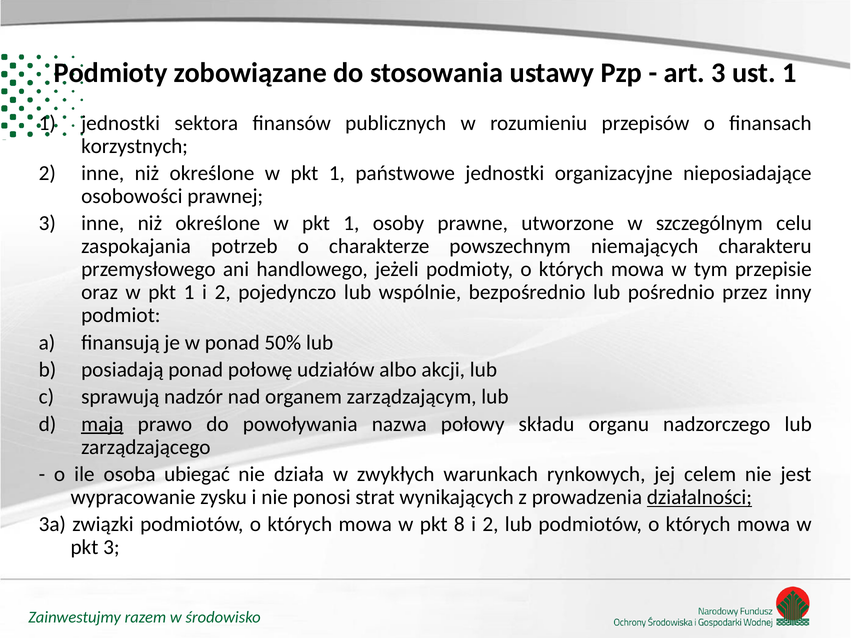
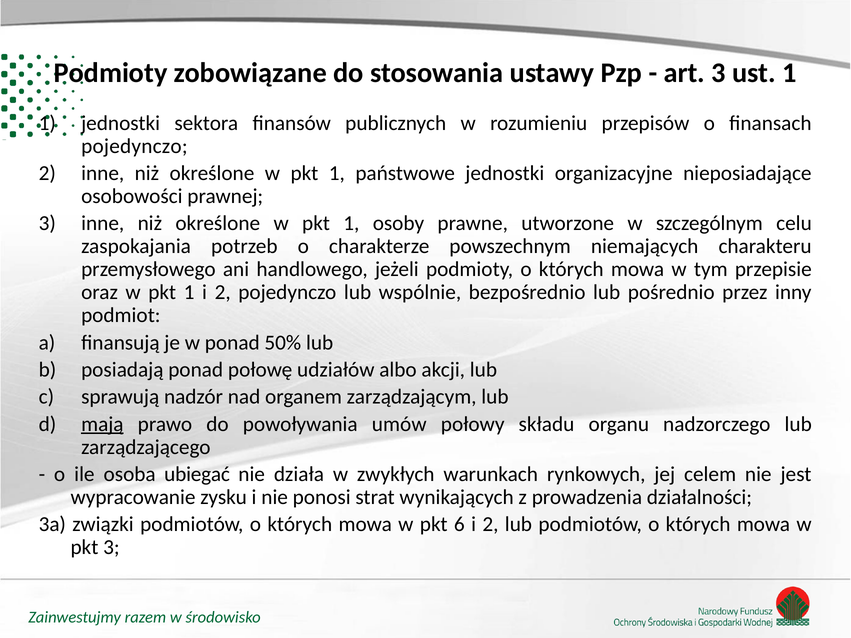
korzystnych at (135, 146): korzystnych -> pojedynczo
nazwa: nazwa -> umów
działalności underline: present -> none
8: 8 -> 6
